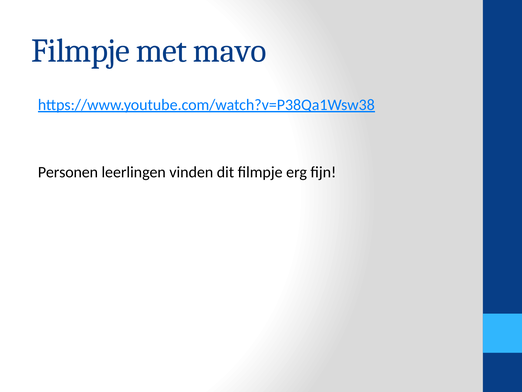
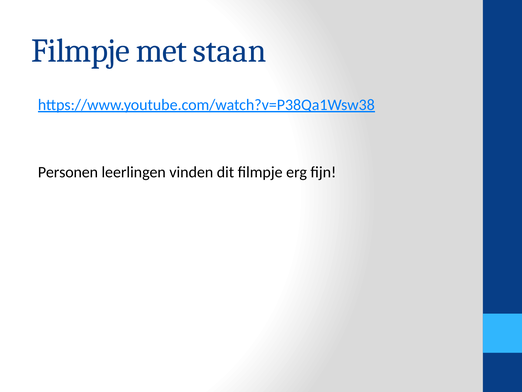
mavo: mavo -> staan
